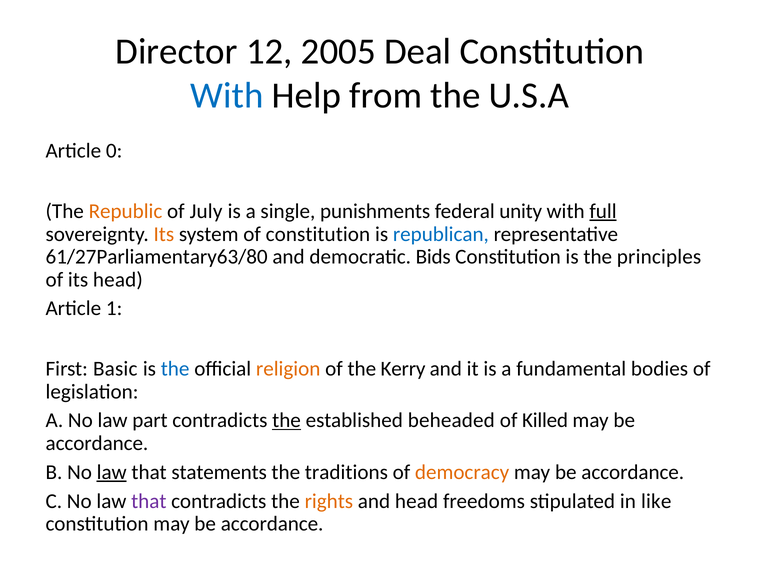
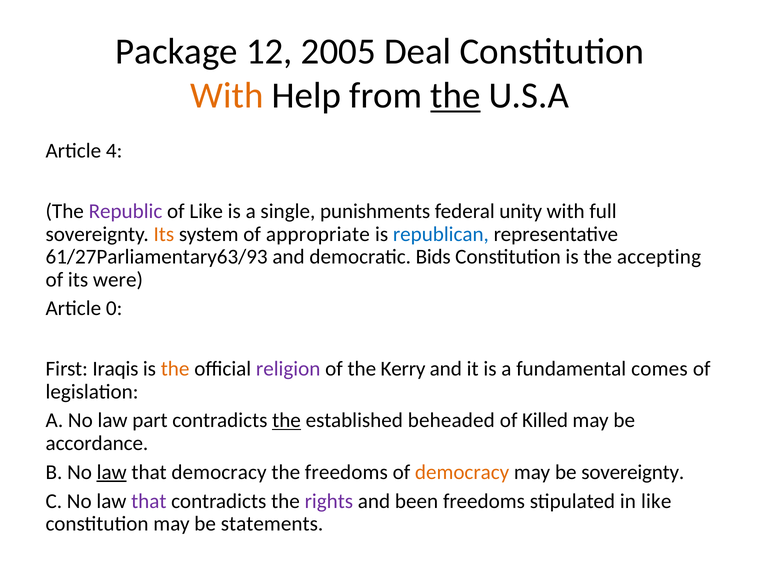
Director: Director -> Package
With at (227, 96) colour: blue -> orange
the at (456, 96) underline: none -> present
0: 0 -> 4
Republic colour: orange -> purple
of July: July -> Like
full underline: present -> none
of constitution: constitution -> appropriate
61/27Parliamentary63/80: 61/27Parliamentary63/80 -> 61/27Parliamentary63/93
principles: principles -> accepting
its head: head -> were
1: 1 -> 0
Basic: Basic -> Iraqis
the at (175, 369) colour: blue -> orange
religion colour: orange -> purple
bodies: bodies -> comes
that statements: statements -> democracy
the traditions: traditions -> freedoms
accordance at (633, 472): accordance -> sovereignty
rights colour: orange -> purple
and head: head -> been
constitution may be accordance: accordance -> statements
